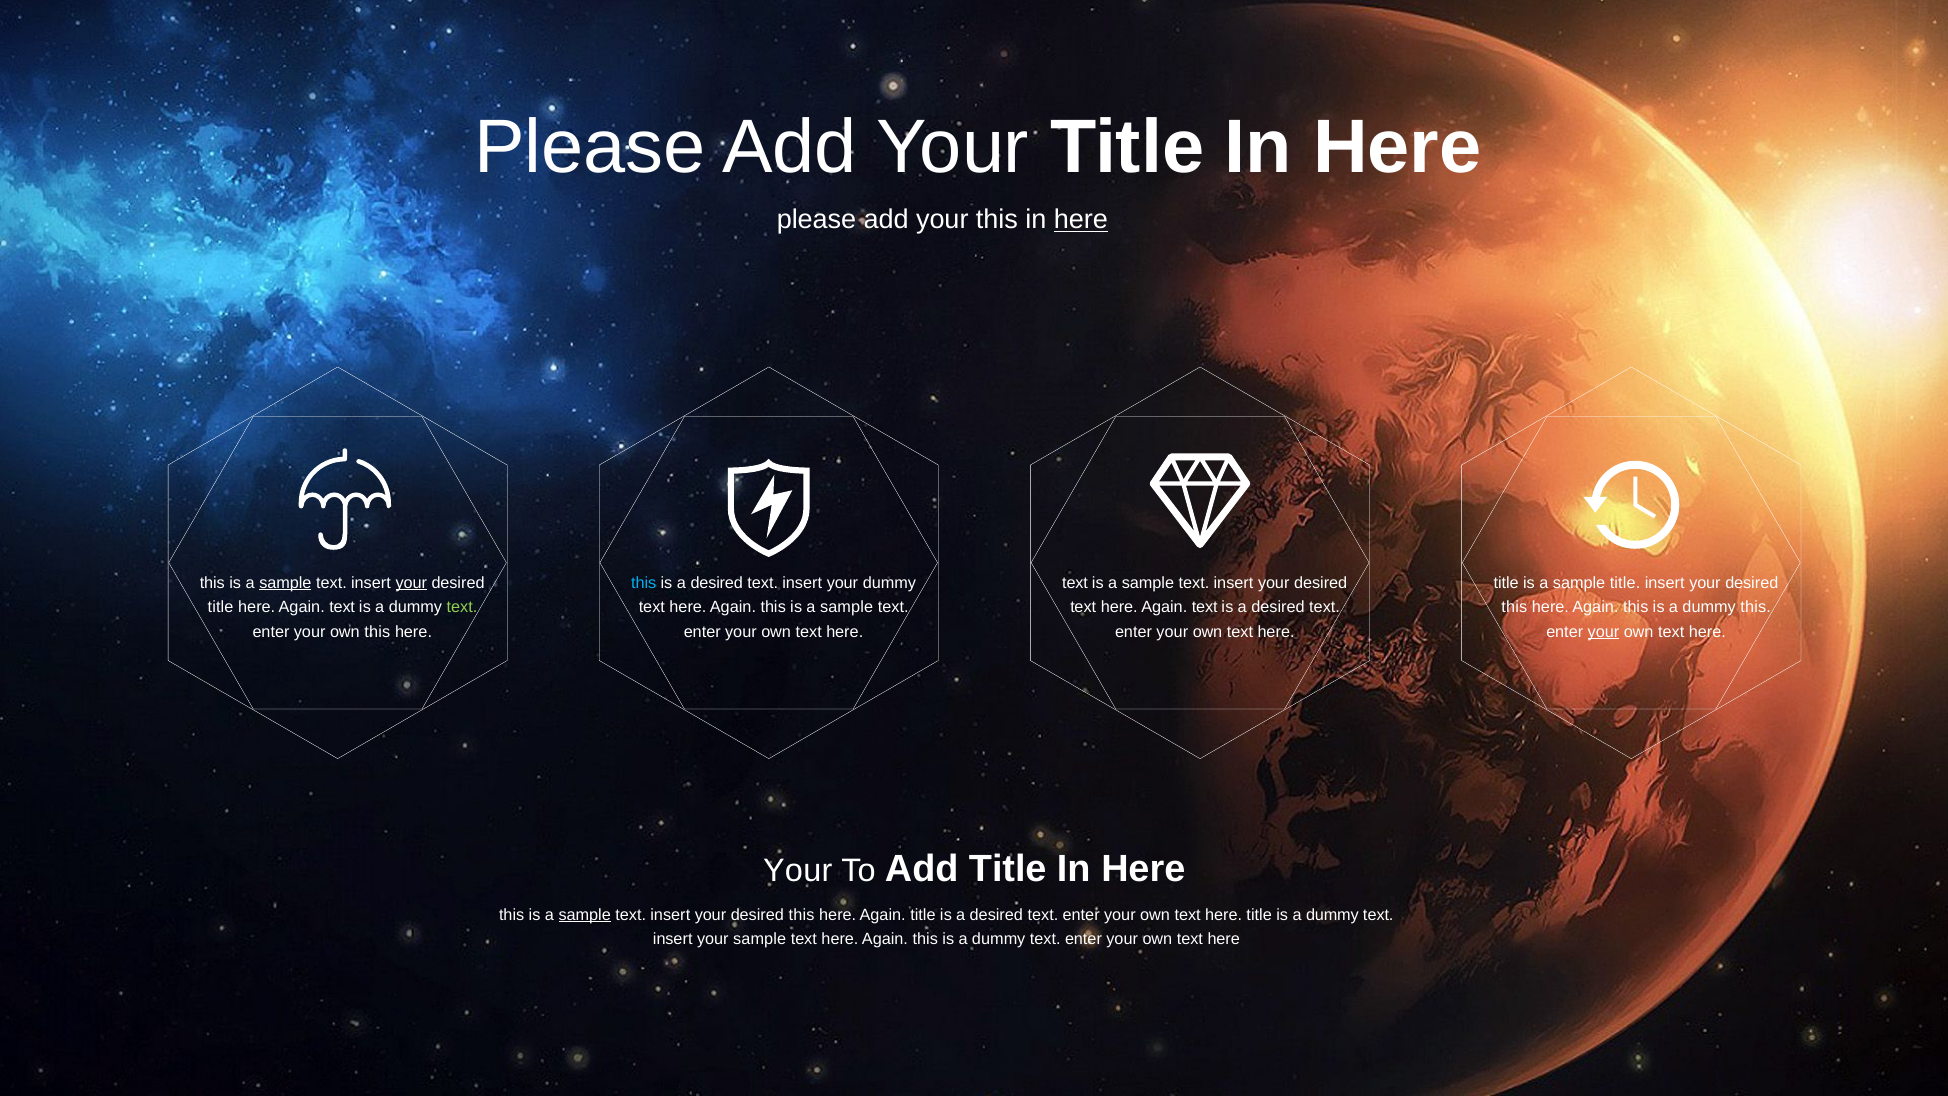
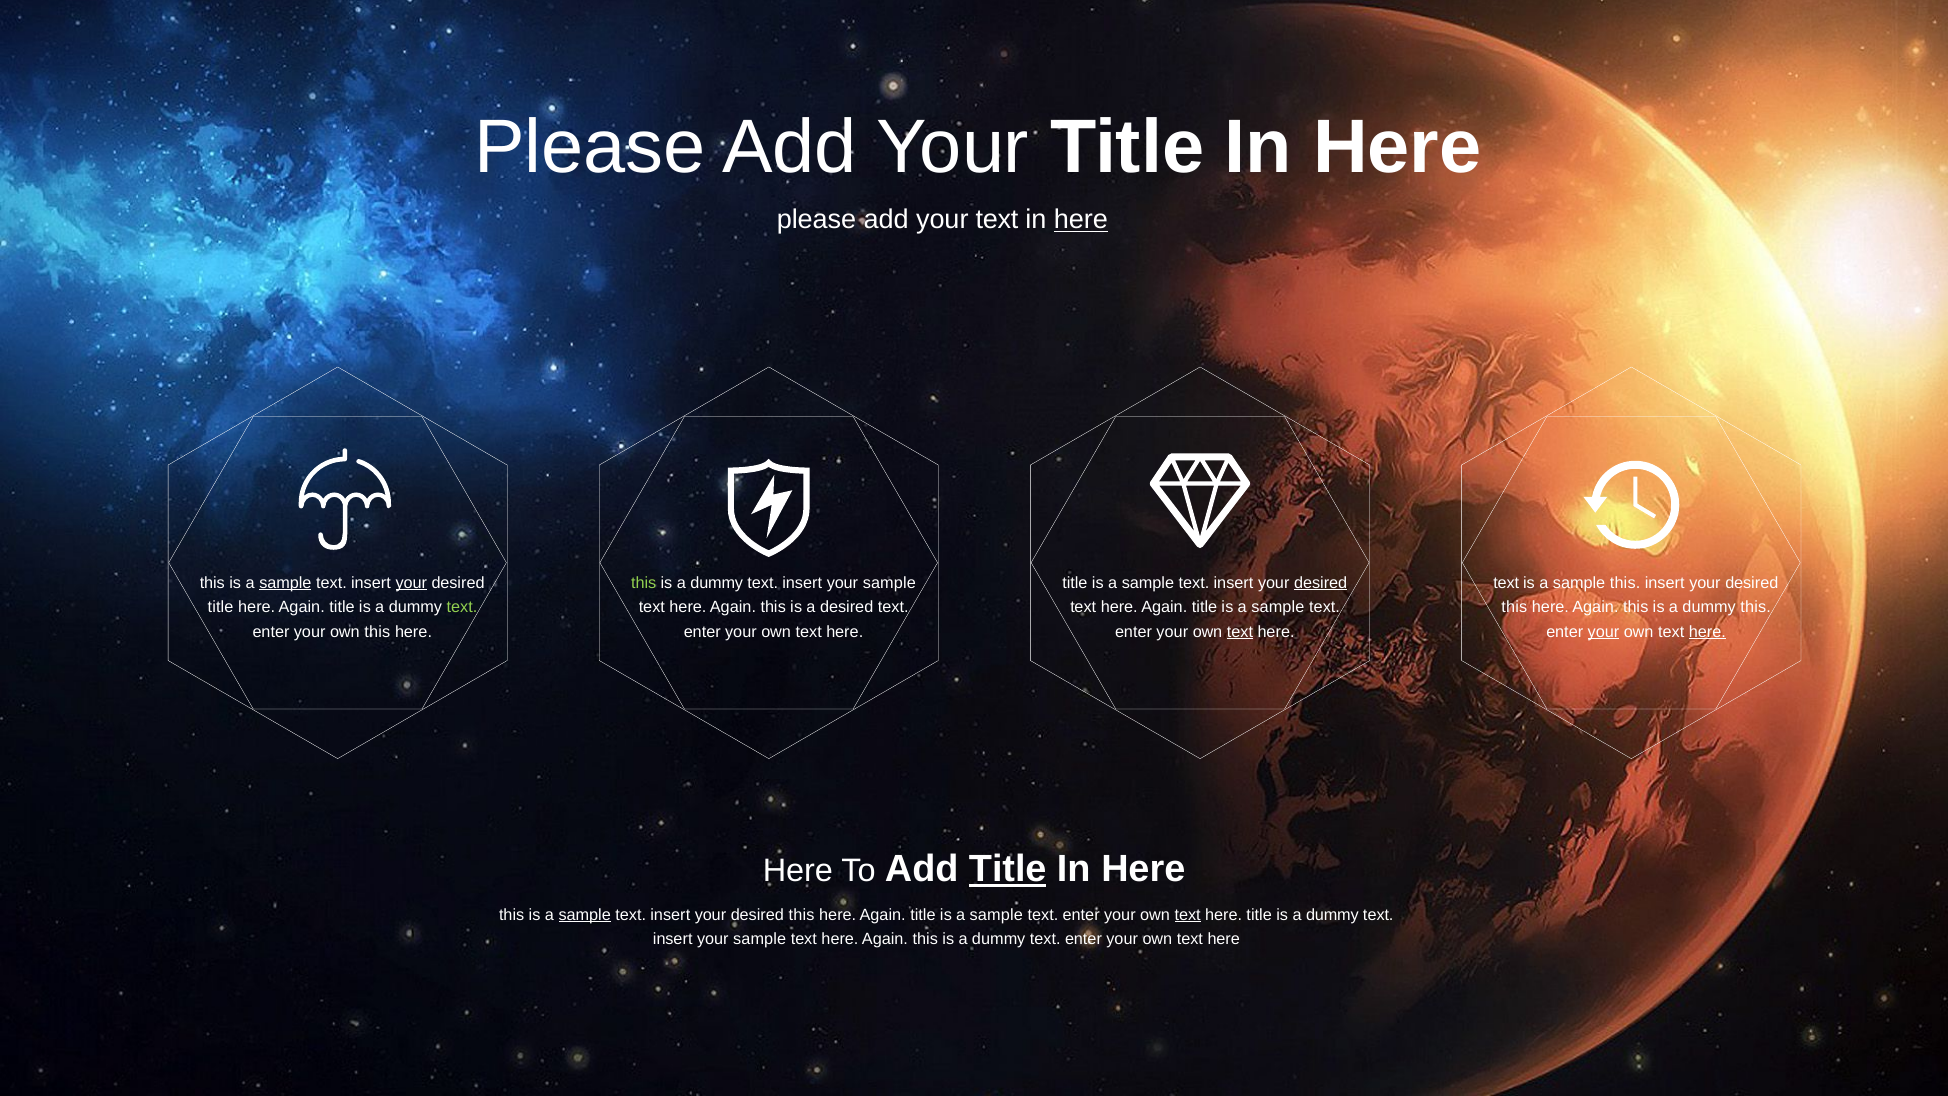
your this: this -> text
this at (644, 583) colour: light blue -> light green
desired at (717, 583): desired -> dummy
dummy at (889, 583): dummy -> sample
text at (1075, 583): text -> title
desired at (1321, 583) underline: none -> present
title at (1506, 583): title -> text
sample title: title -> this
text at (342, 607): text -> title
sample at (847, 607): sample -> desired
text here Again text: text -> title
desired at (1278, 607): desired -> sample
text at (1240, 632) underline: none -> present
here at (1707, 632) underline: none -> present
Your at (798, 871): Your -> Here
Title at (1008, 869) underline: none -> present
desired at (996, 915): desired -> sample
text at (1188, 915) underline: none -> present
